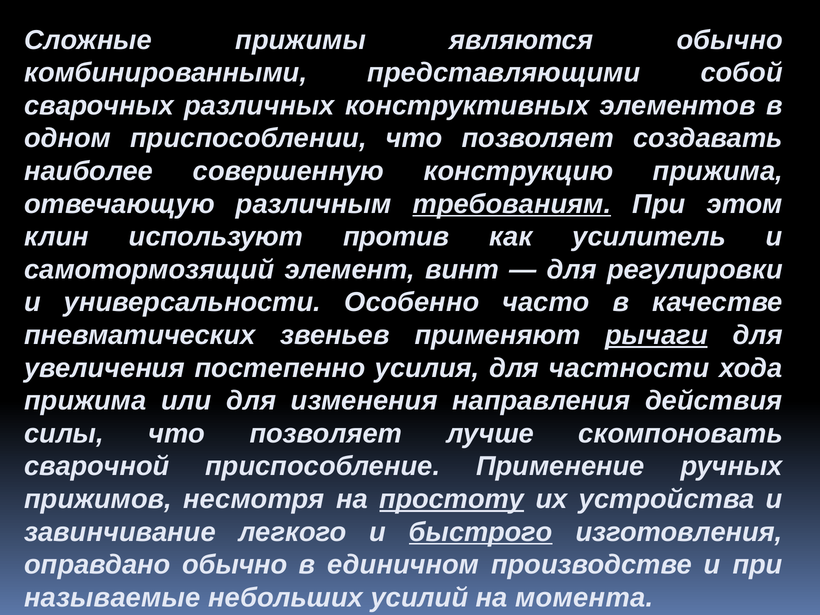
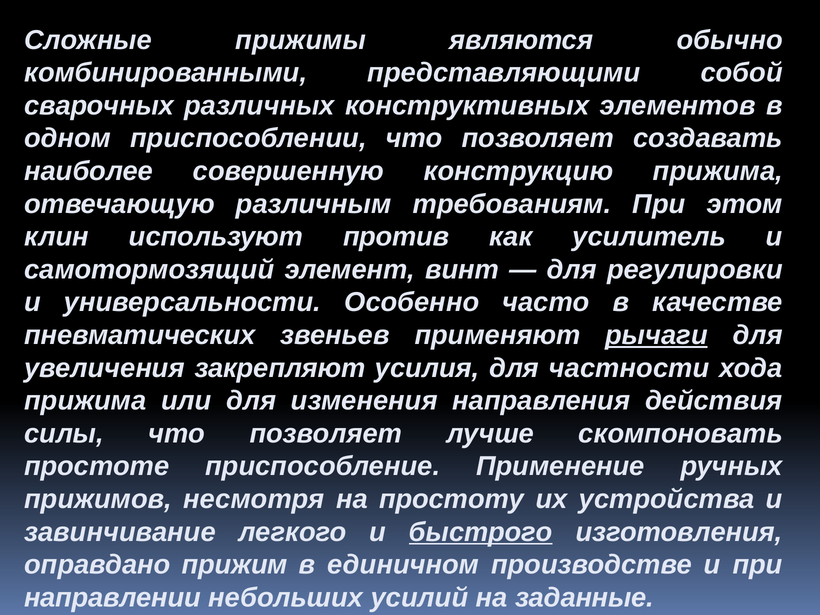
требованиям underline: present -> none
постепенно: постепенно -> закрепляют
сварочной: сварочной -> простоте
простоту underline: present -> none
оправдано обычно: обычно -> прижим
называемые: называемые -> направлении
момента: момента -> заданные
